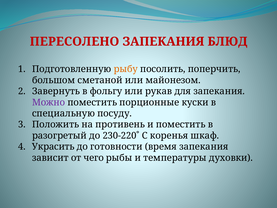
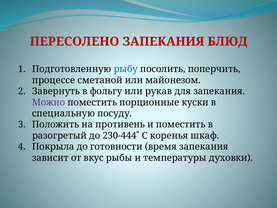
рыбу colour: orange -> blue
большом: большом -> процессе
230-220˚: 230-220˚ -> 230-444˚
Украсить: Украсить -> Покрыла
чего: чего -> вкус
